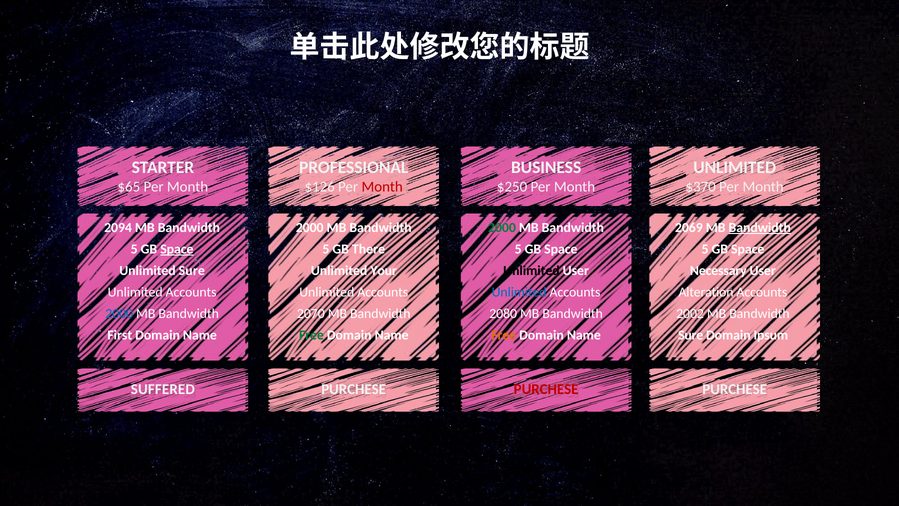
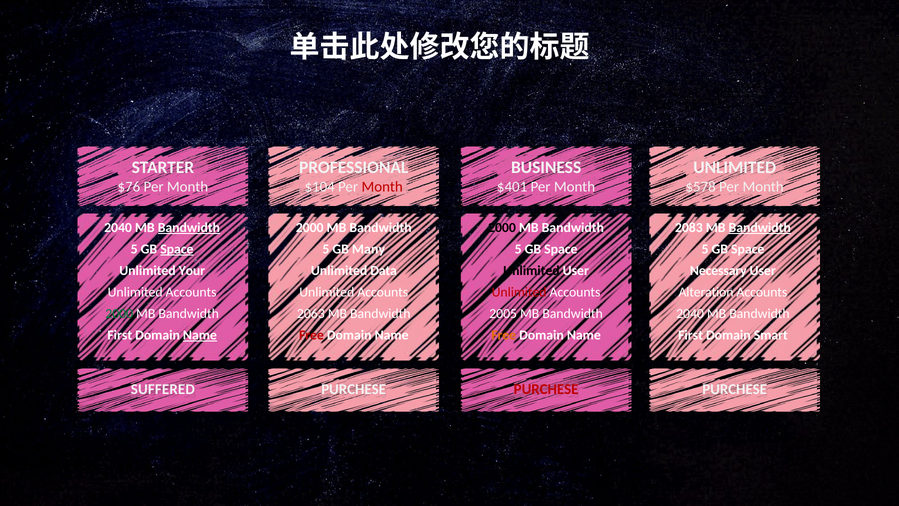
$65: $65 -> $76
$126: $126 -> $104
$250: $250 -> $401
$370: $370 -> $578
2094 at (118, 227): 2094 -> 2040
Bandwidth at (189, 227) underline: none -> present
2000 at (502, 227) colour: green -> black
2069: 2069 -> 2083
There: There -> Many
Unlimited Sure: Sure -> Your
Your: Your -> Data
Unlimited at (519, 292) colour: blue -> red
2000 at (119, 313) colour: blue -> green
2070: 2070 -> 2063
2080: 2080 -> 2005
2002 at (690, 313): 2002 -> 2040
Name at (200, 335) underline: none -> present
Free at (311, 335) colour: green -> red
Sure at (691, 335): Sure -> First
Ipsum: Ipsum -> Smart
